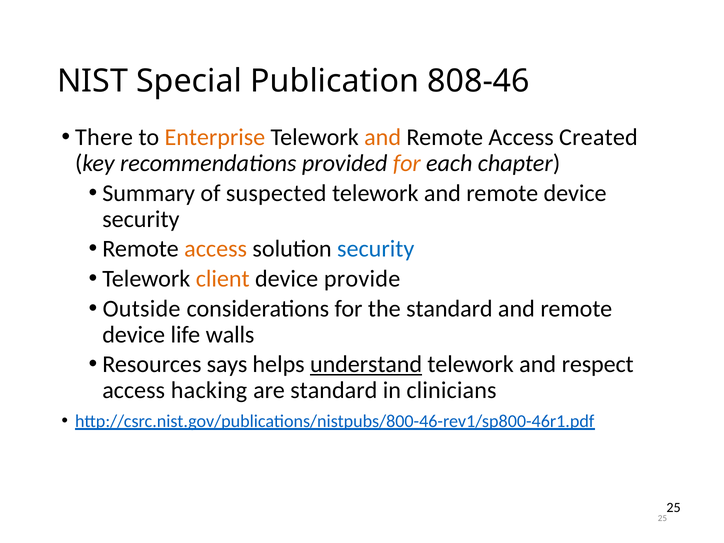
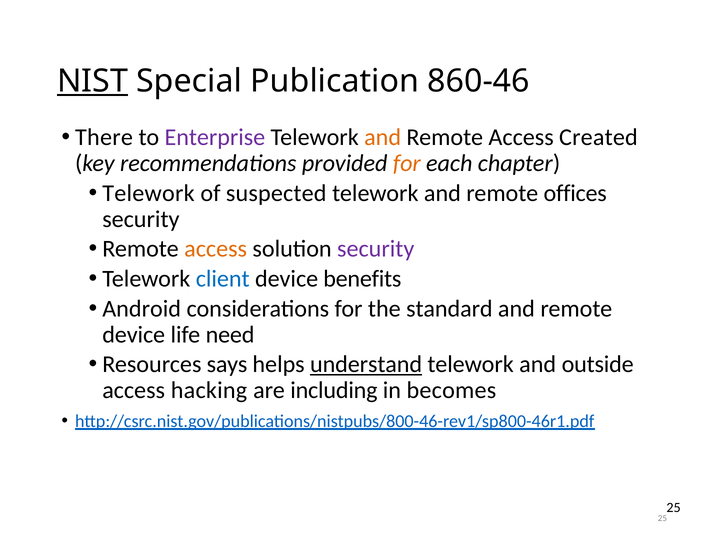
NIST underline: none -> present
808-46: 808-46 -> 860-46
Enterprise colour: orange -> purple
Summary at (149, 193): Summary -> Telework
telework and remote device: device -> offices
security at (376, 249) colour: blue -> purple
client colour: orange -> blue
provide: provide -> benefits
Outside: Outside -> Android
walls: walls -> need
respect: respect -> outside
are standard: standard -> including
clinicians: clinicians -> becomes
